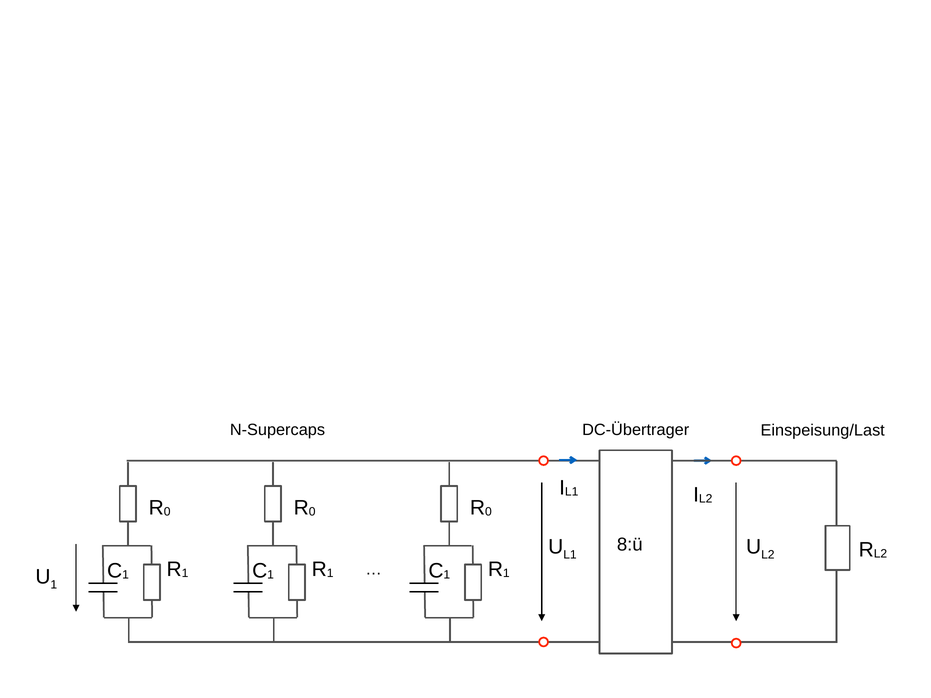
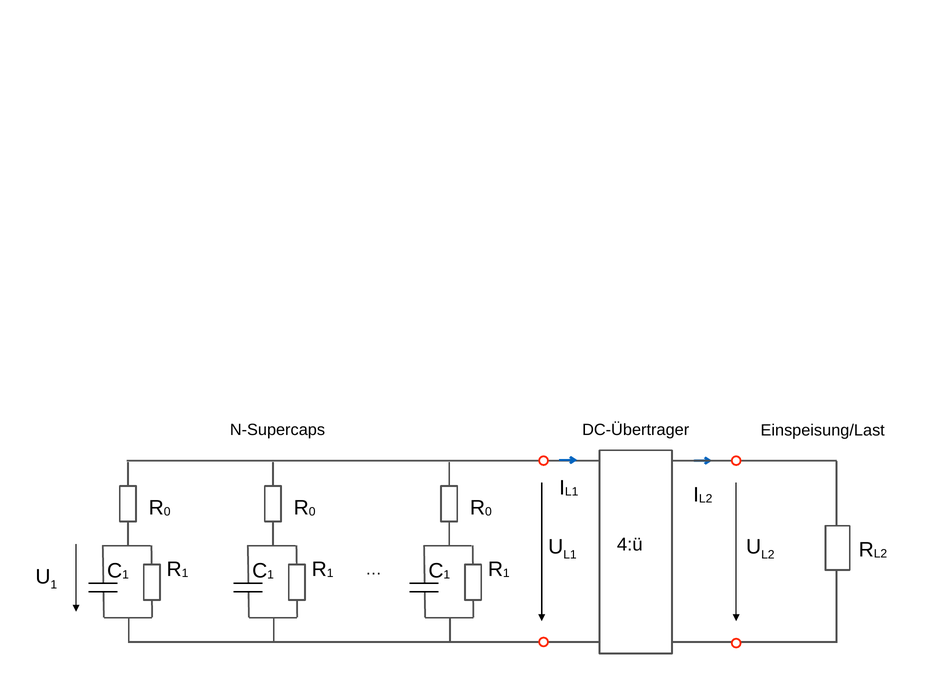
8:ü: 8:ü -> 4:ü
